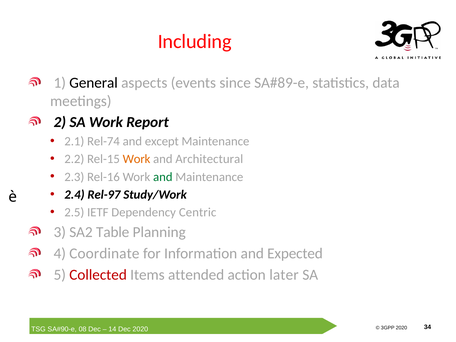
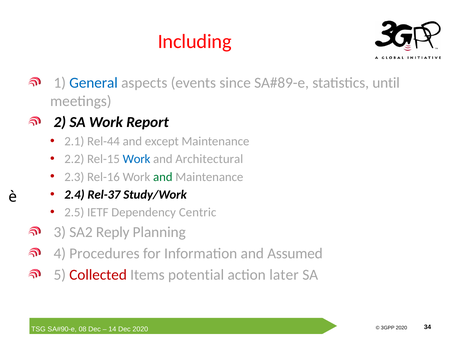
General colour: black -> blue
data: data -> until
Rel-74: Rel-74 -> Rel-44
Work at (137, 159) colour: orange -> blue
Rel-97: Rel-97 -> Rel-37
Table: Table -> Reply
Coordinate: Coordinate -> Procedures
Expected: Expected -> Assumed
attended: attended -> potential
